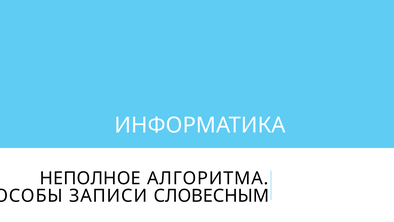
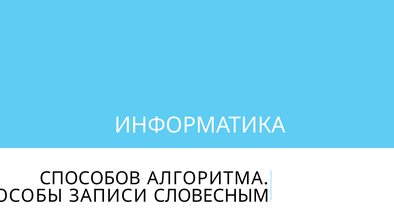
НЕПОЛНОЕ: НЕПОЛНОЕ -> СПОСОБОВ
